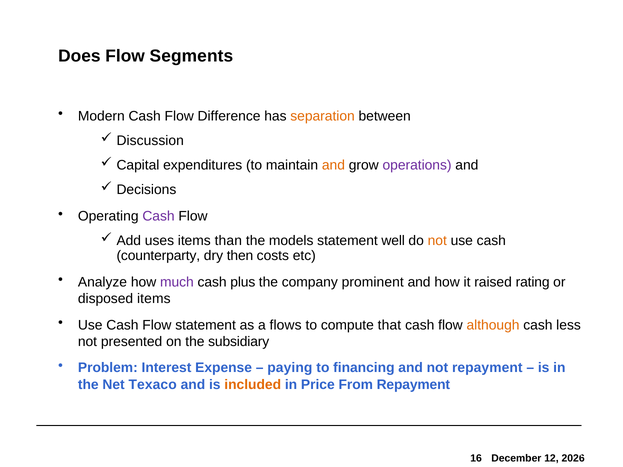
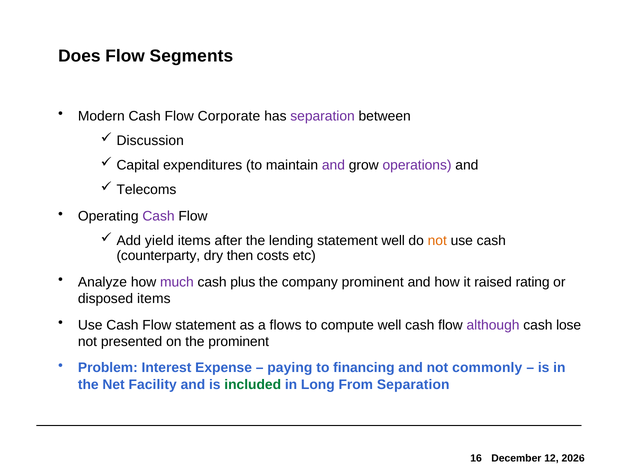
Difference: Difference -> Corporate
separation at (323, 116) colour: orange -> purple
and at (333, 165) colour: orange -> purple
Decisions: Decisions -> Telecoms
uses: uses -> yield
than: than -> after
models: models -> lending
compute that: that -> well
although colour: orange -> purple
less: less -> lose
the subsidiary: subsidiary -> prominent
not repayment: repayment -> commonly
Texaco: Texaco -> Facility
included colour: orange -> green
Price: Price -> Long
From Repayment: Repayment -> Separation
